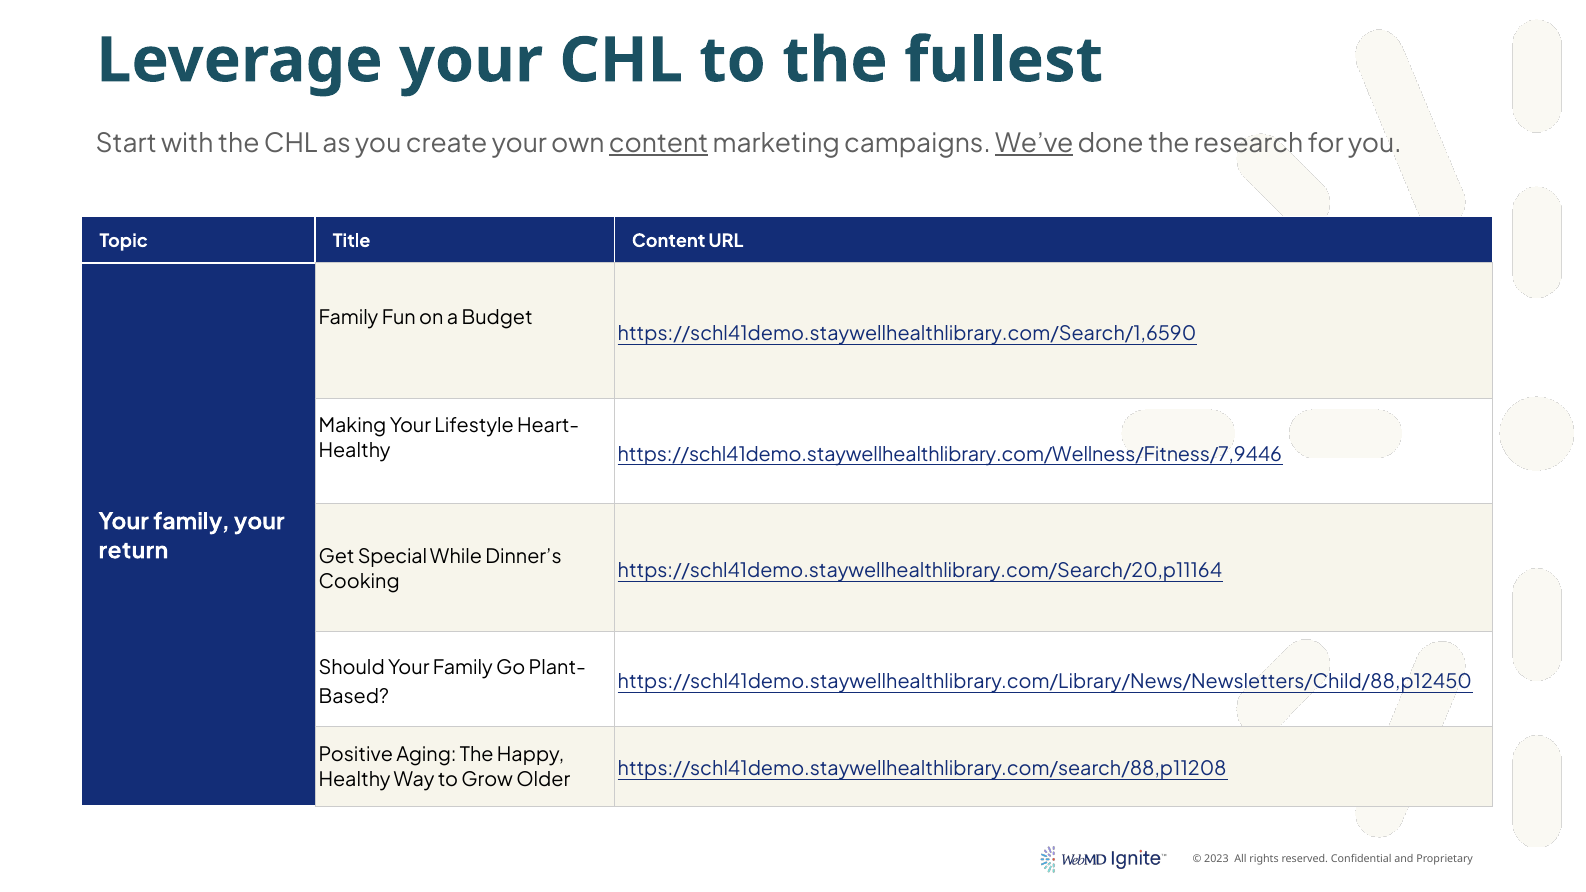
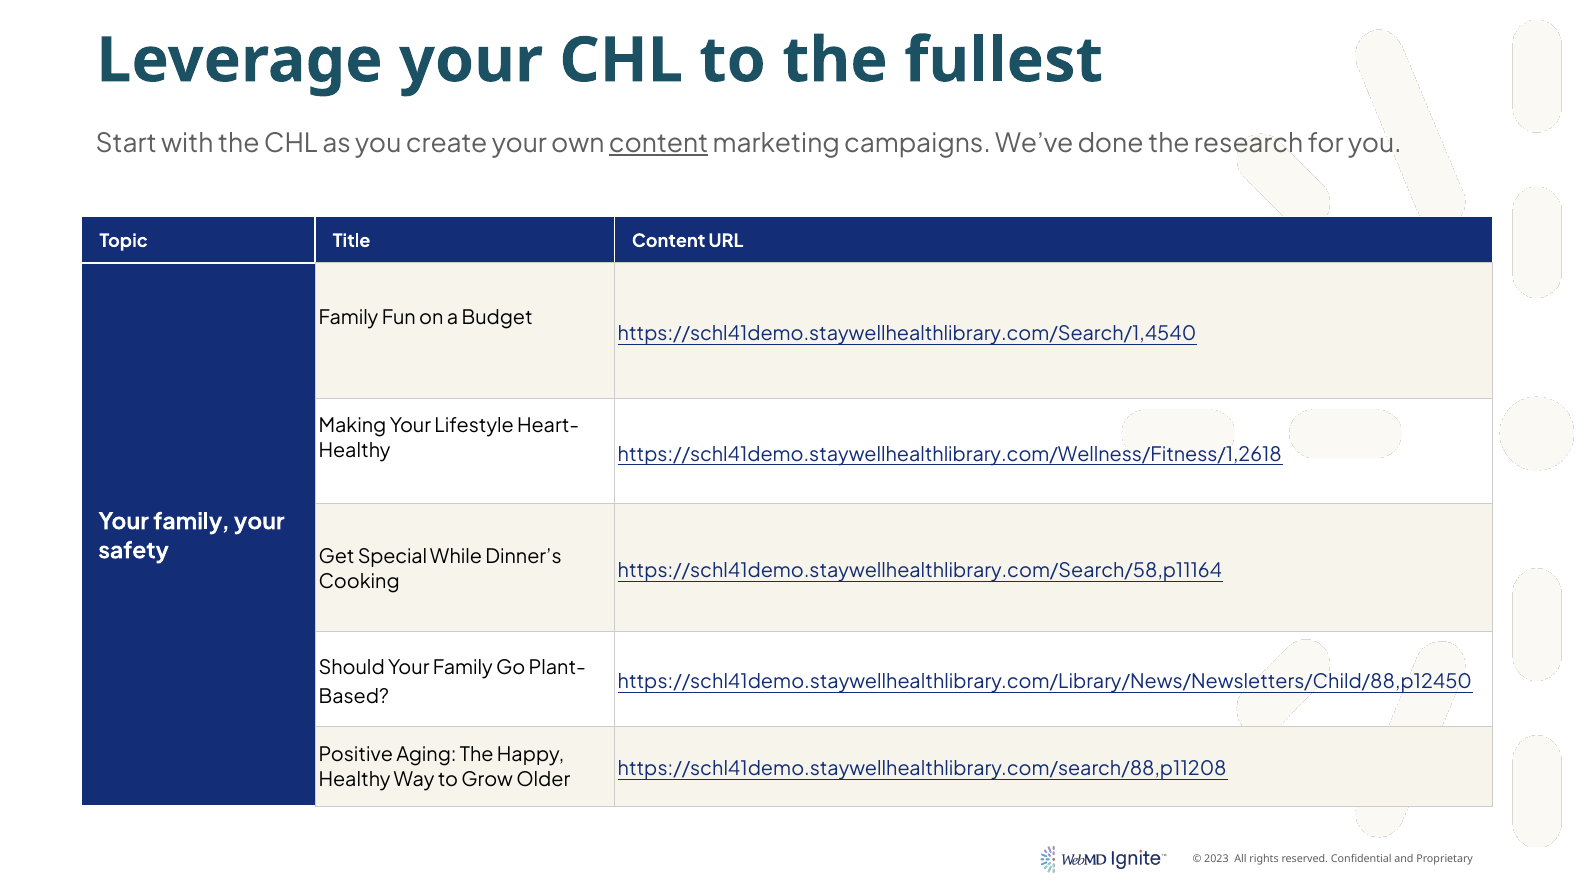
We’ve underline: present -> none
https://schl41demo.staywellhealthlibrary.com/Search/1,6590: https://schl41demo.staywellhealthlibrary.com/Search/1,6590 -> https://schl41demo.staywellhealthlibrary.com/Search/1,4540
https://schl41demo.staywellhealthlibrary.com/Wellness/Fitness/7,9446: https://schl41demo.staywellhealthlibrary.com/Wellness/Fitness/7,9446 -> https://schl41demo.staywellhealthlibrary.com/Wellness/Fitness/1,2618
return: return -> safety
https://schl41demo.staywellhealthlibrary.com/Search/20,p11164: https://schl41demo.staywellhealthlibrary.com/Search/20,p11164 -> https://schl41demo.staywellhealthlibrary.com/Search/58,p11164
